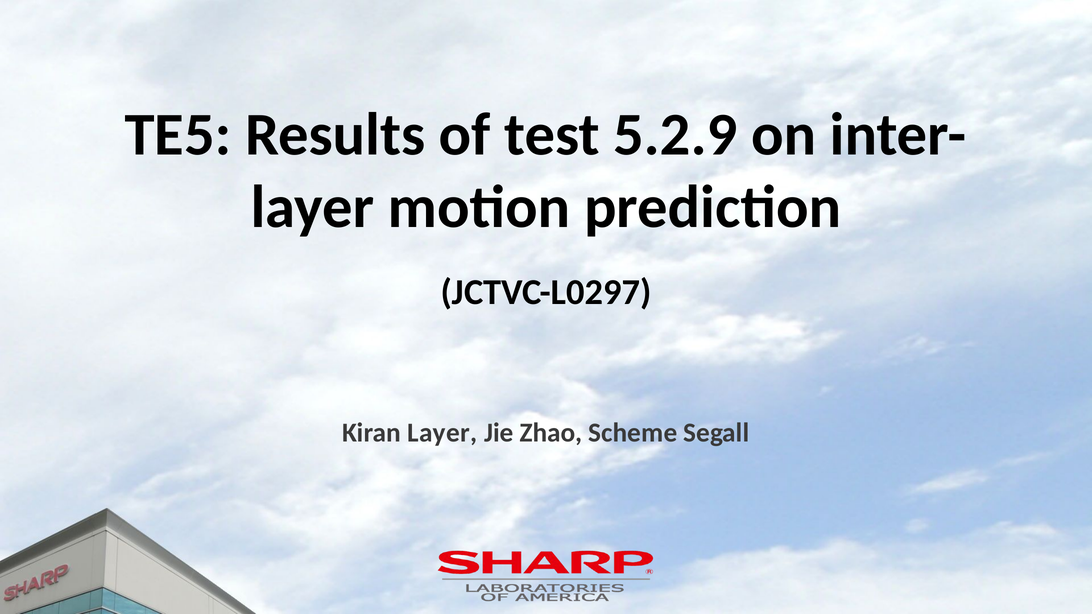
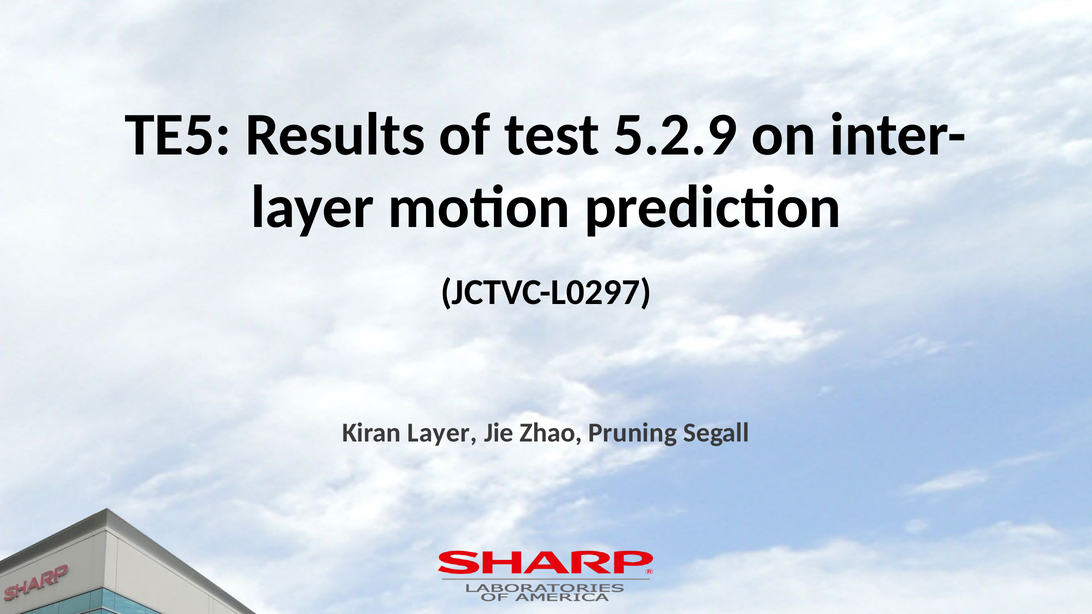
Scheme: Scheme -> Pruning
